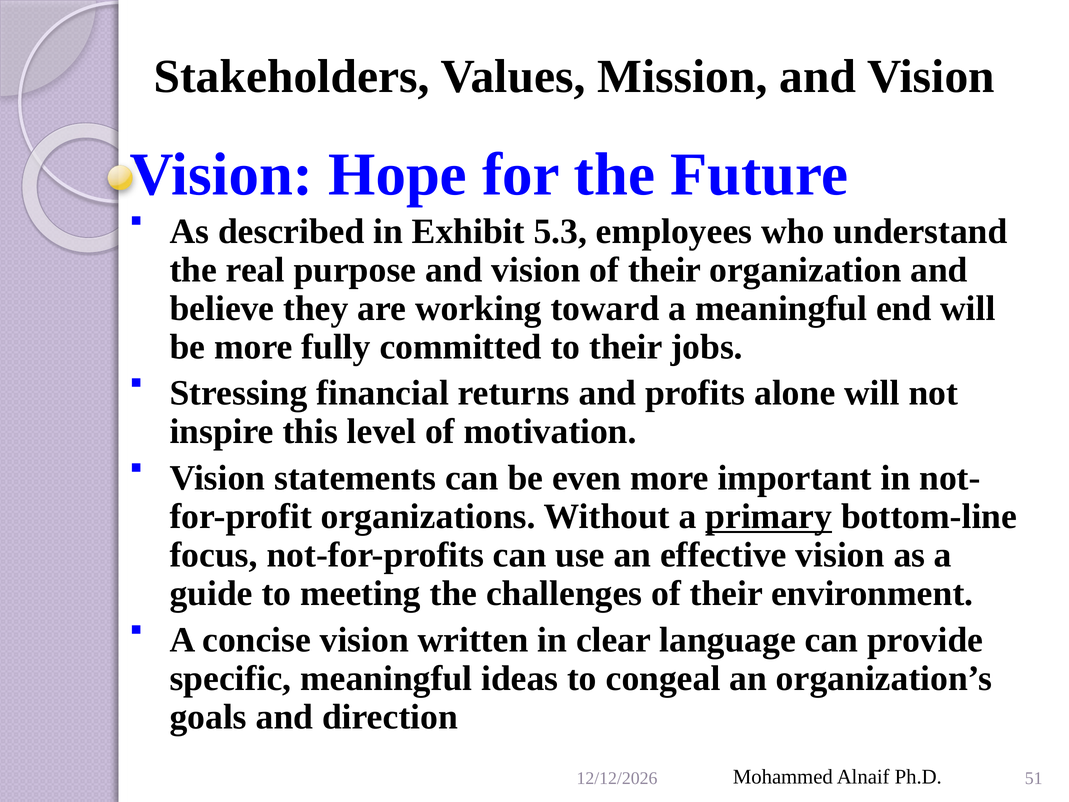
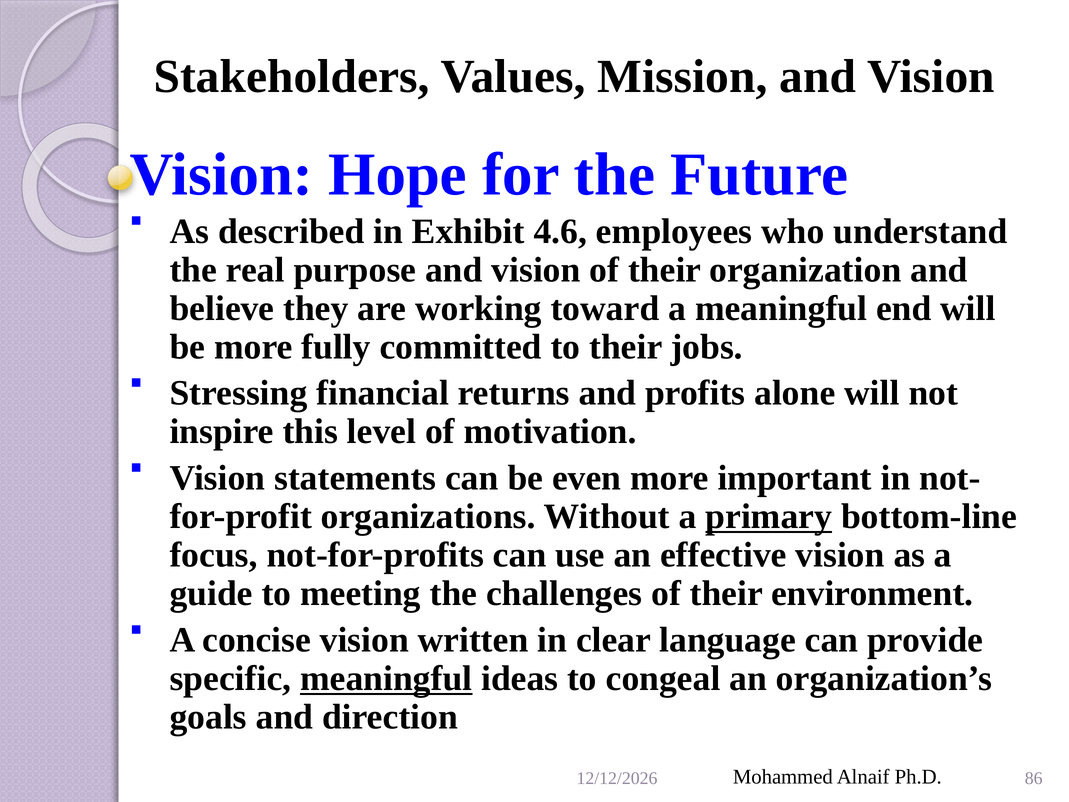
5.3: 5.3 -> 4.6
meaningful at (386, 678) underline: none -> present
51: 51 -> 86
